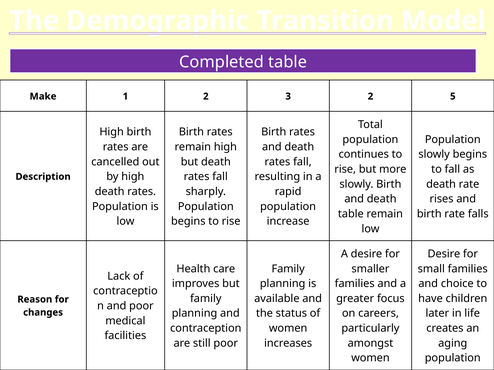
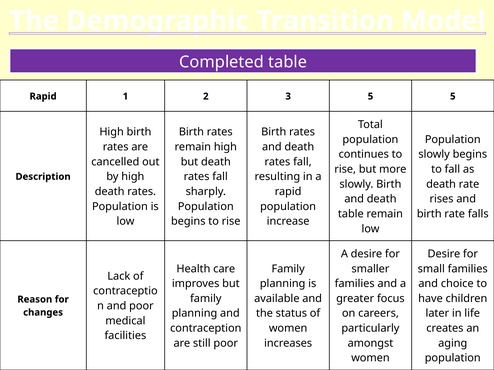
Make at (43, 96): Make -> Rapid
3 2: 2 -> 5
